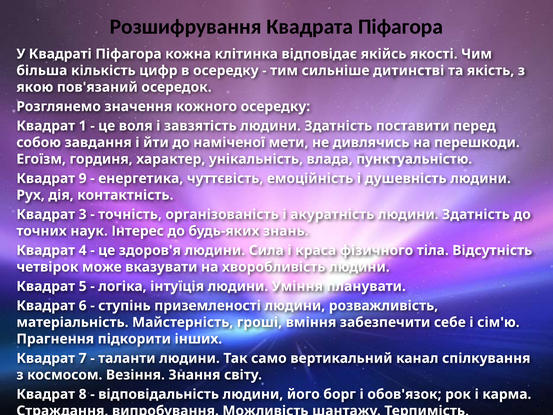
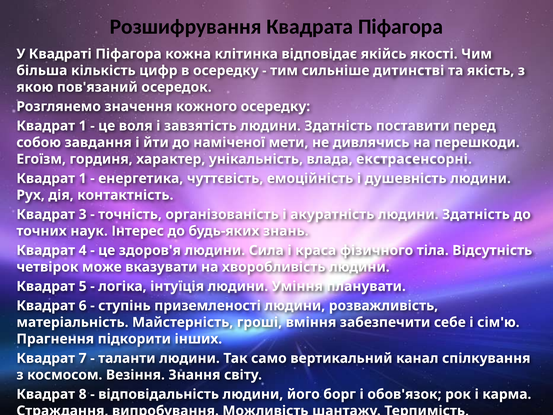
пунктуальністю: пунктуальністю -> екстрасенсорні
9 at (83, 178): 9 -> 1
